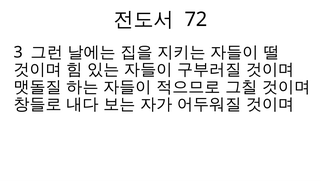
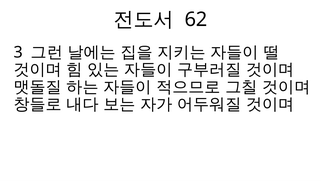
72: 72 -> 62
